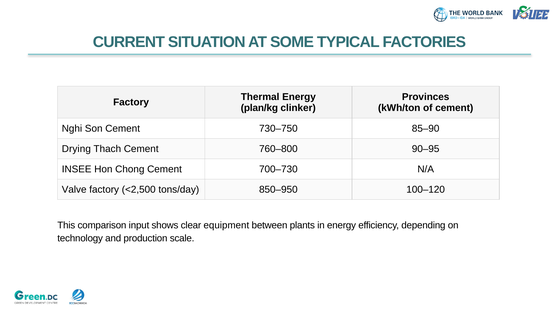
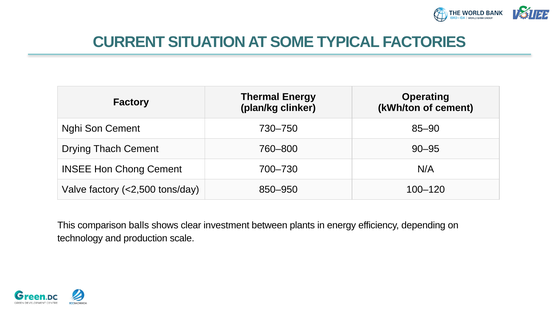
Provinces: Provinces -> Operating
input: input -> balls
equipment: equipment -> investment
